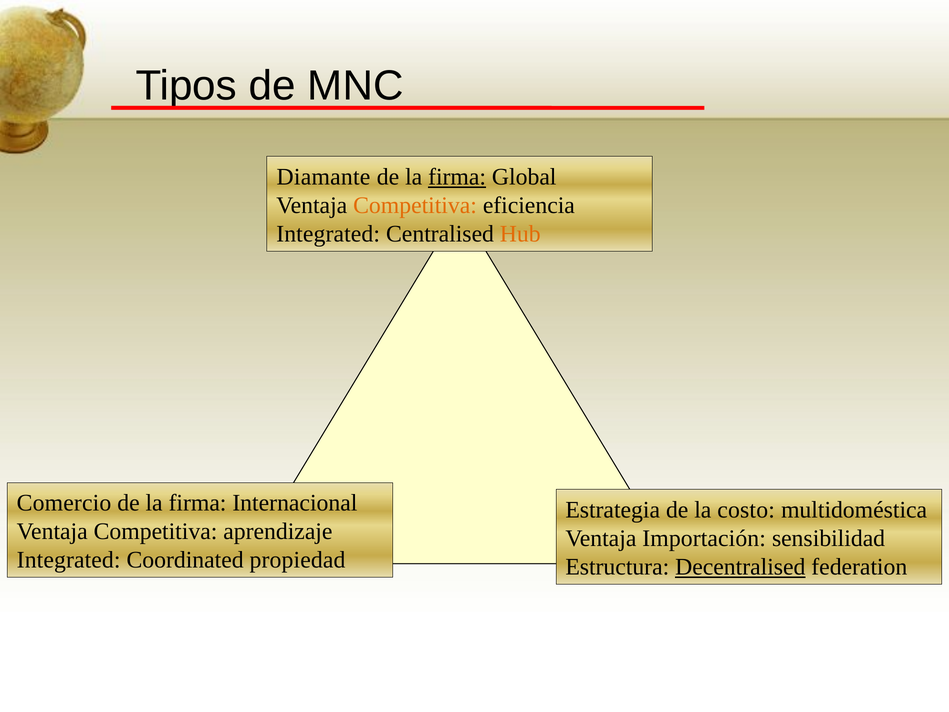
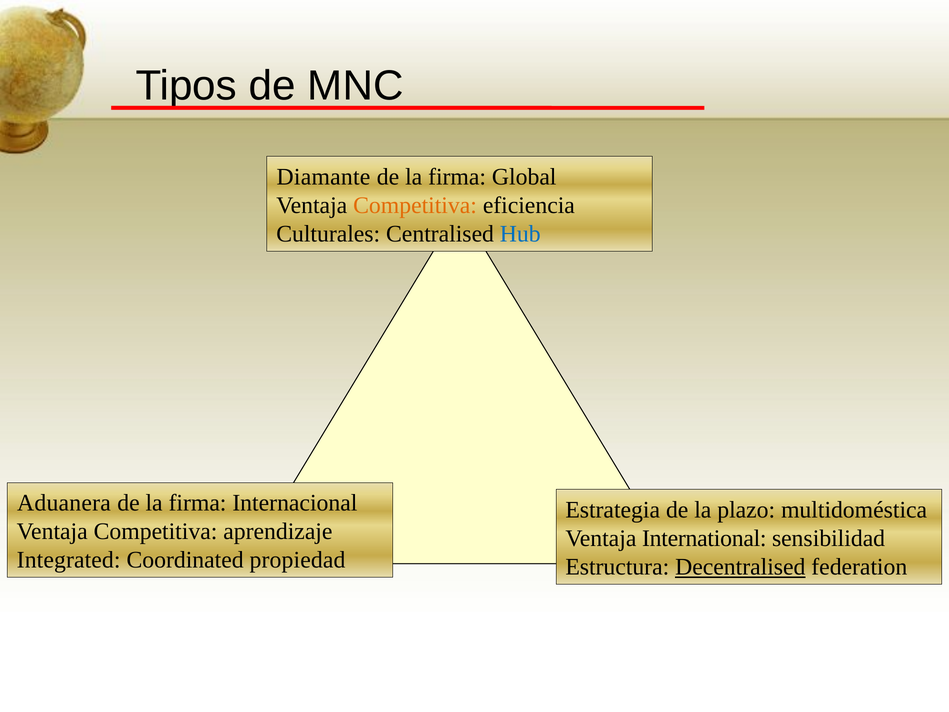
firma at (457, 177) underline: present -> none
Integrated at (328, 234): Integrated -> Culturales
Hub colour: orange -> blue
Comercio: Comercio -> Aduanera
costo: costo -> plazo
Importación: Importación -> International
